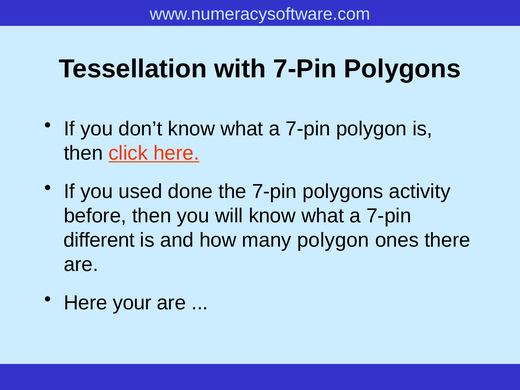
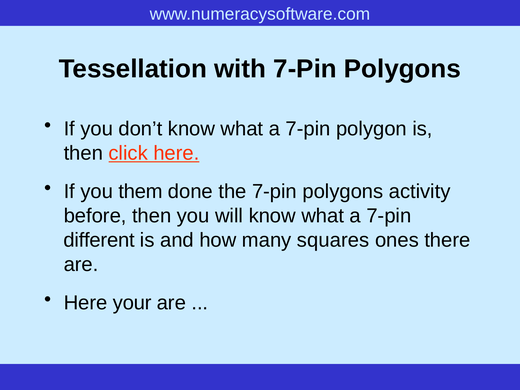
used: used -> them
many polygon: polygon -> squares
